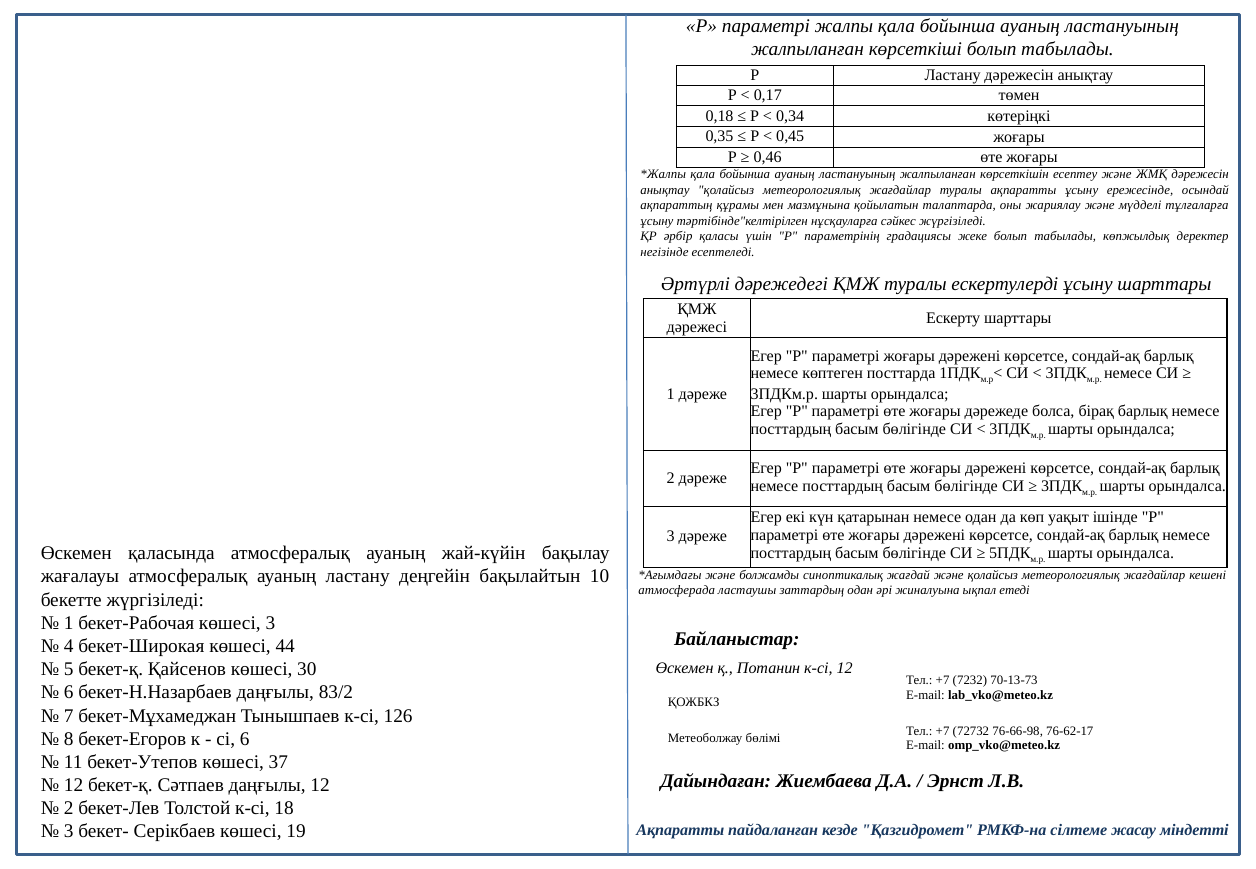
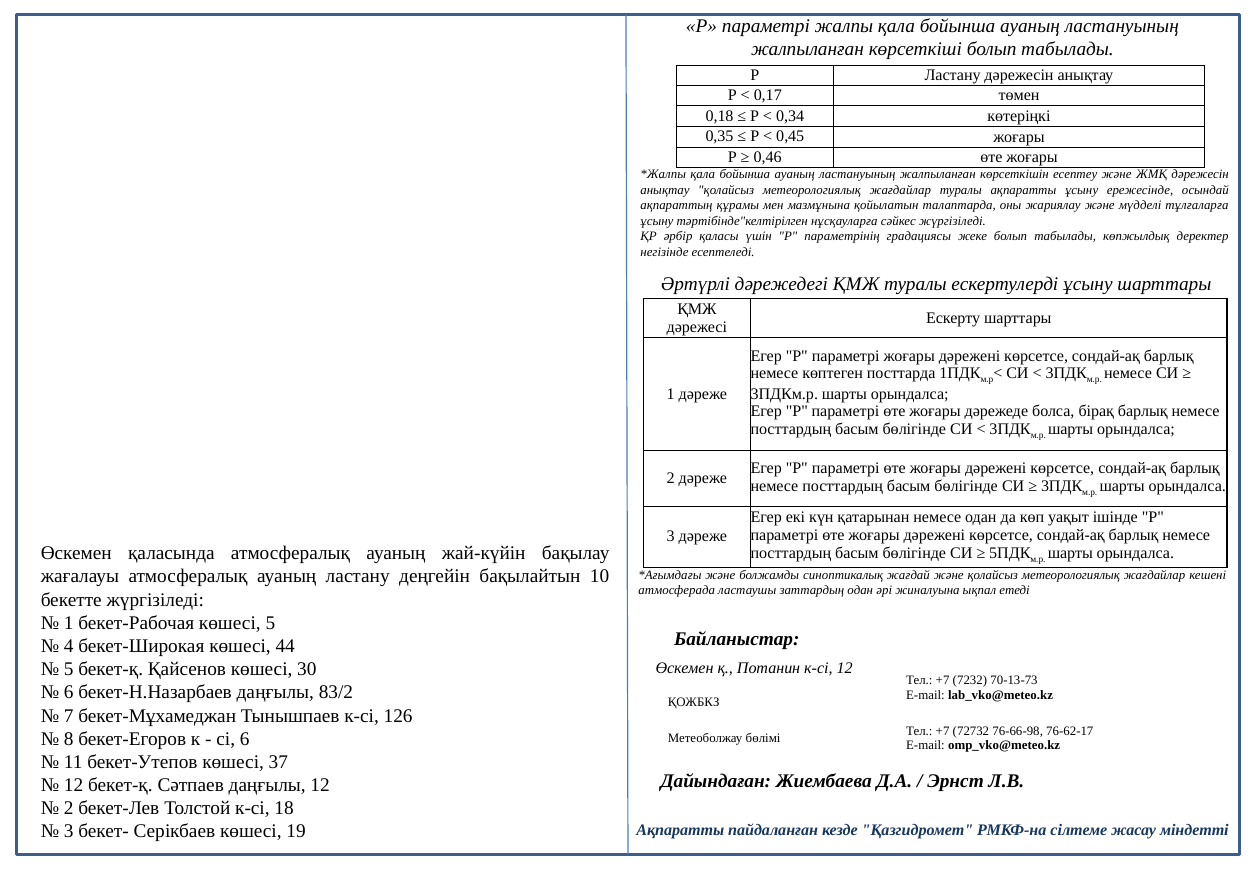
көшесі 3: 3 -> 5
